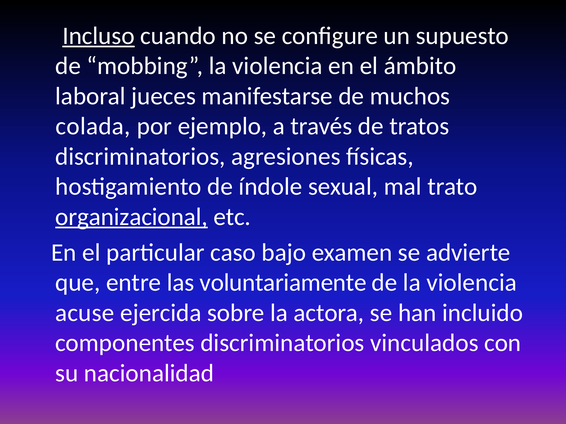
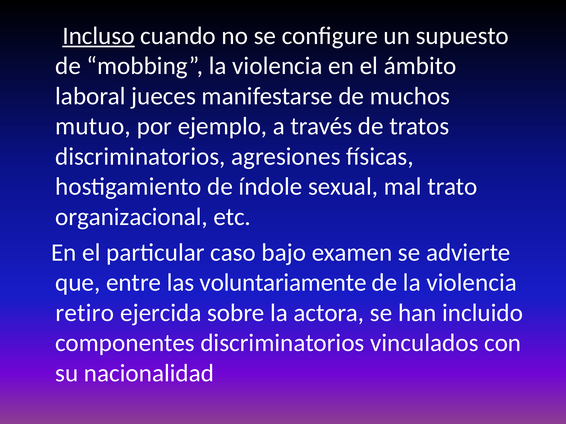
colada: colada -> mutuo
organizacional underline: present -> none
acuse: acuse -> retiro
